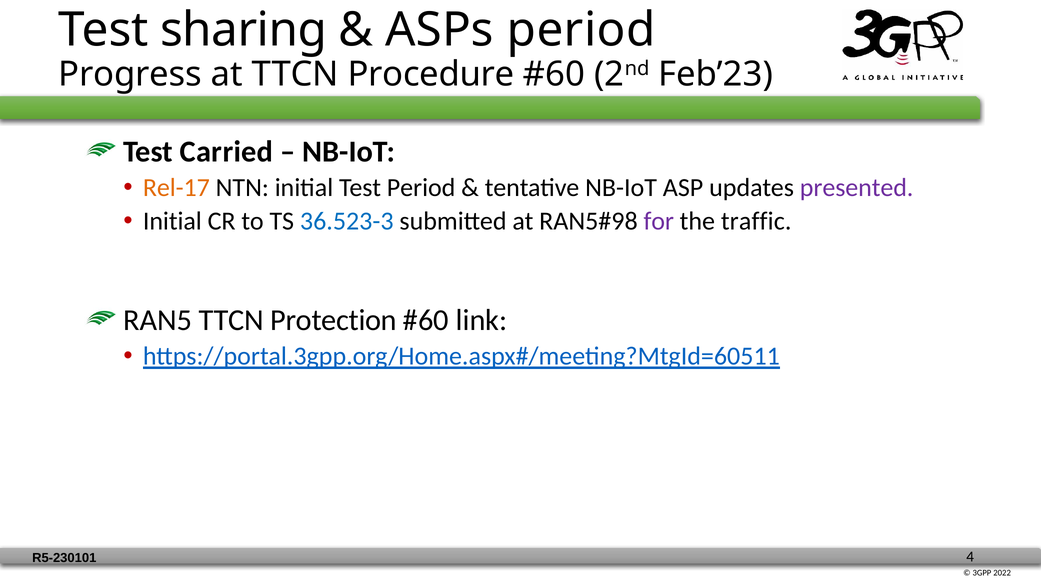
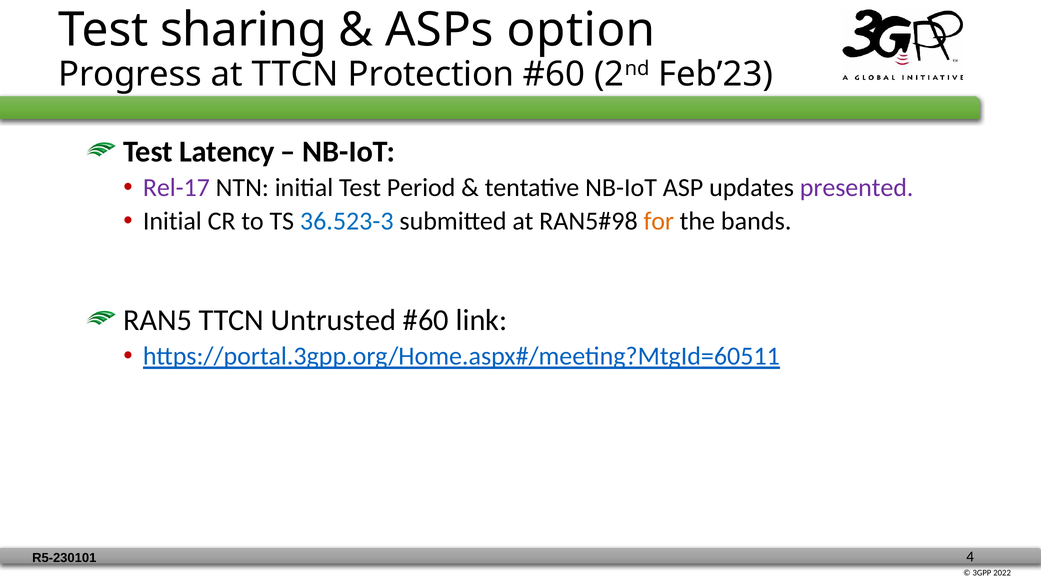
ASPs period: period -> option
Procedure: Procedure -> Protection
Carried: Carried -> Latency
Rel-17 colour: orange -> purple
for colour: purple -> orange
traffic: traffic -> bands
Protection: Protection -> Untrusted
